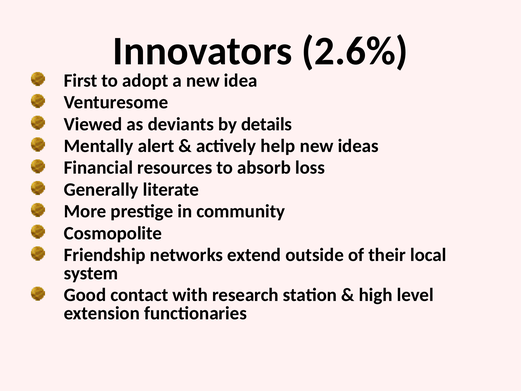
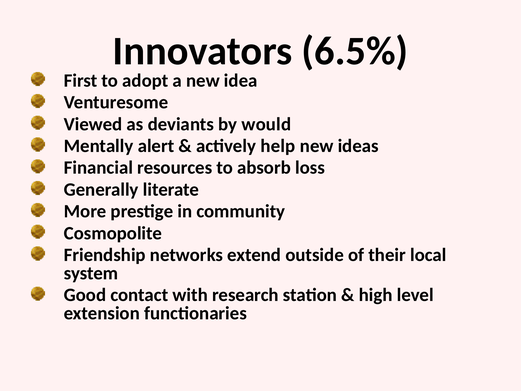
2.6%: 2.6% -> 6.5%
details: details -> would
